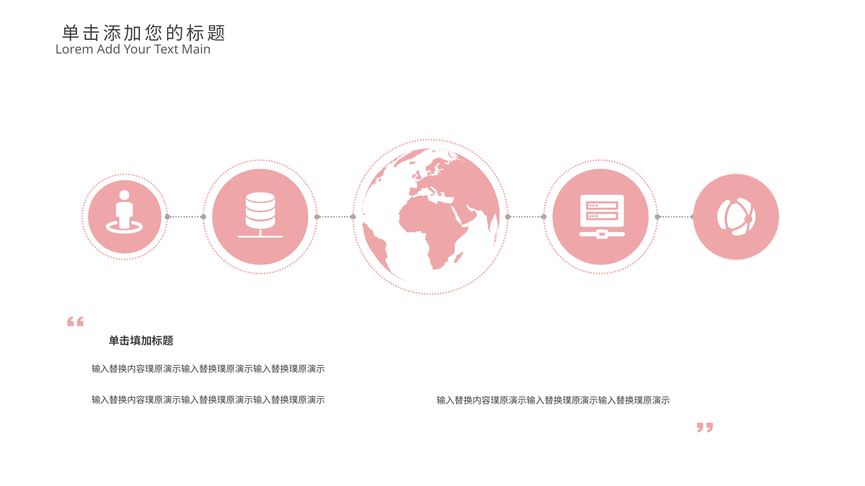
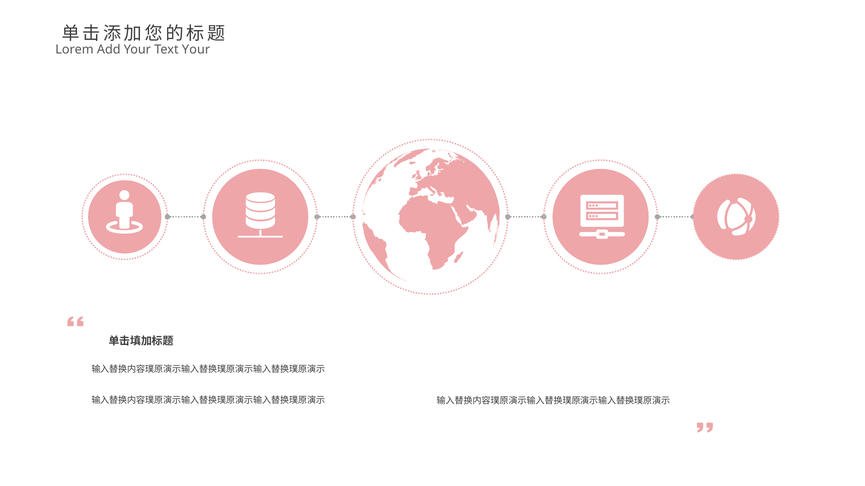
Text Main: Main -> Your
